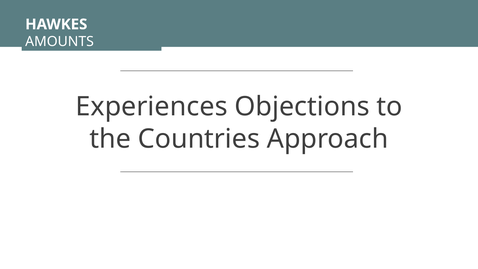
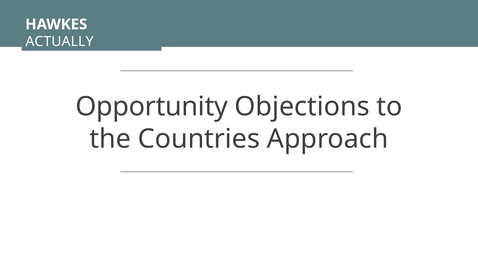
AMOUNTS: AMOUNTS -> ACTUALLY
Experiences: Experiences -> Opportunity
